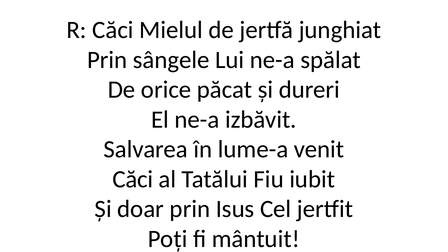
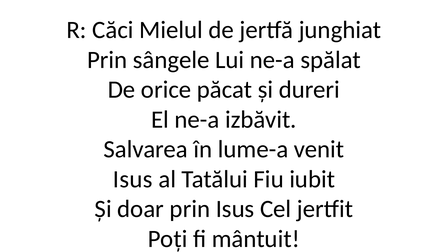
Căci at (133, 179): Căci -> Isus
